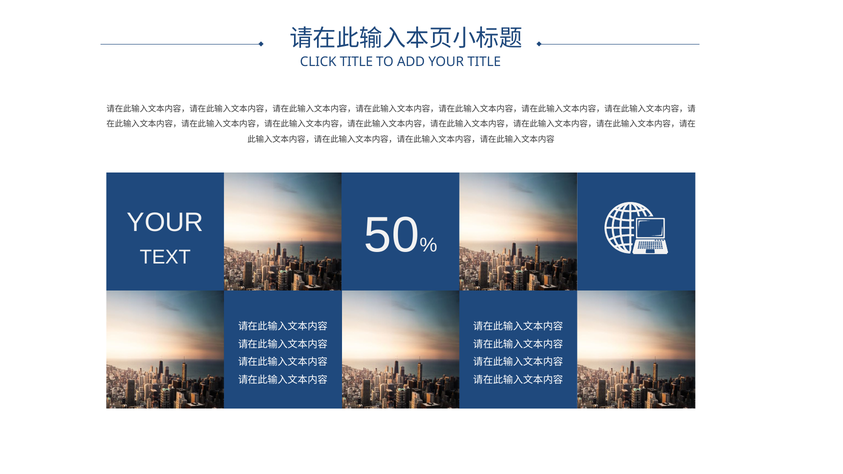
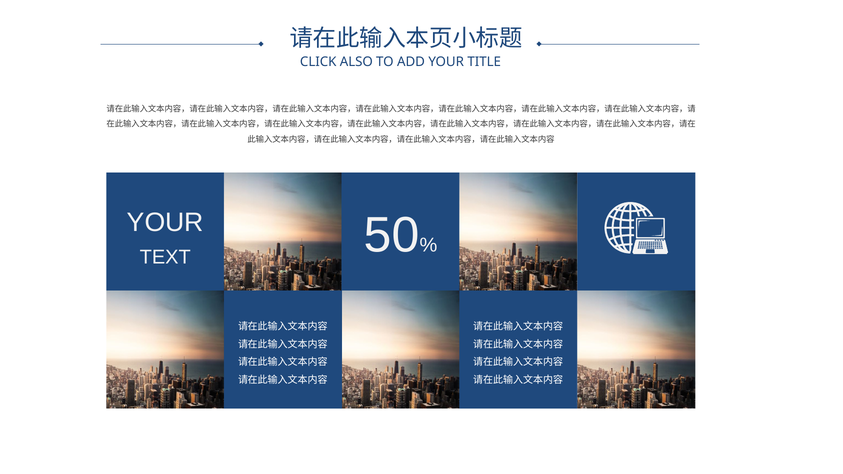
CLICK TITLE: TITLE -> ALSO
